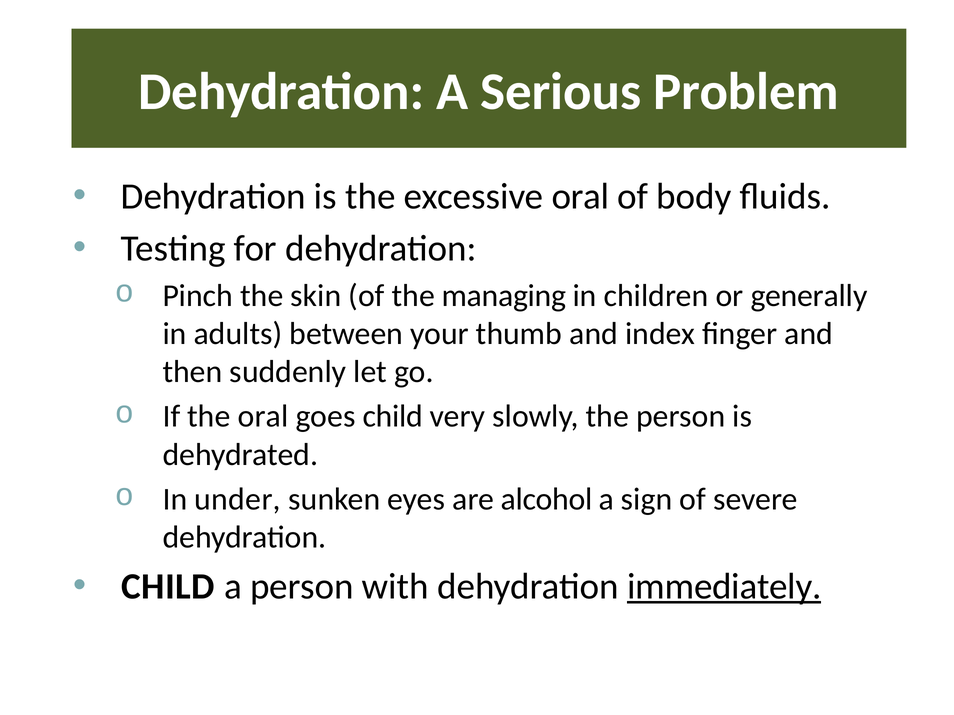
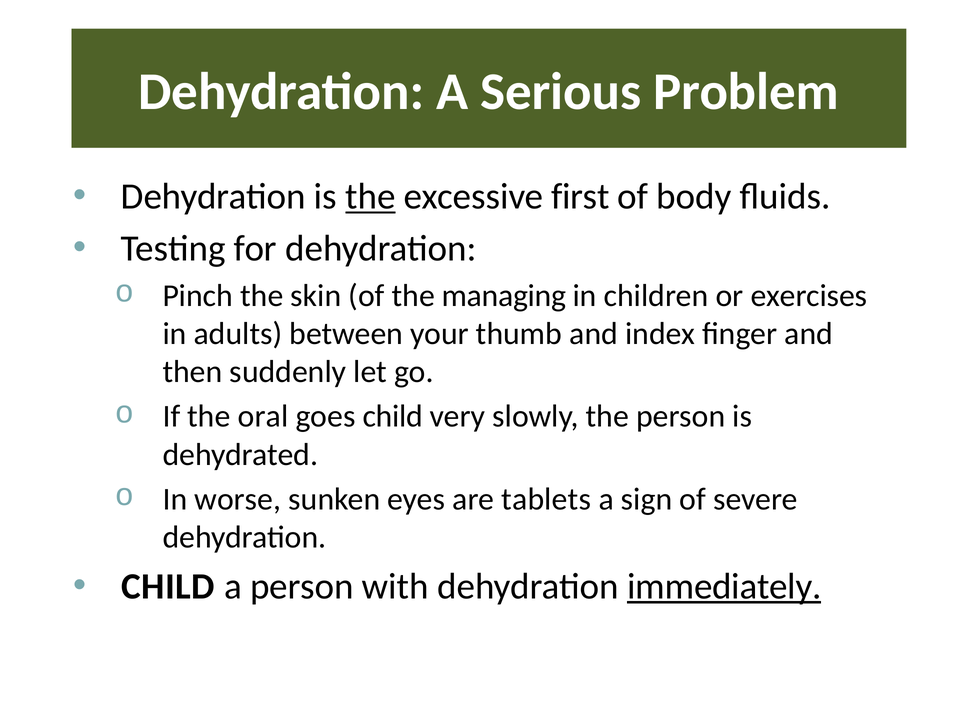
the at (370, 197) underline: none -> present
excessive oral: oral -> first
generally: generally -> exercises
under: under -> worse
alcohol: alcohol -> tablets
